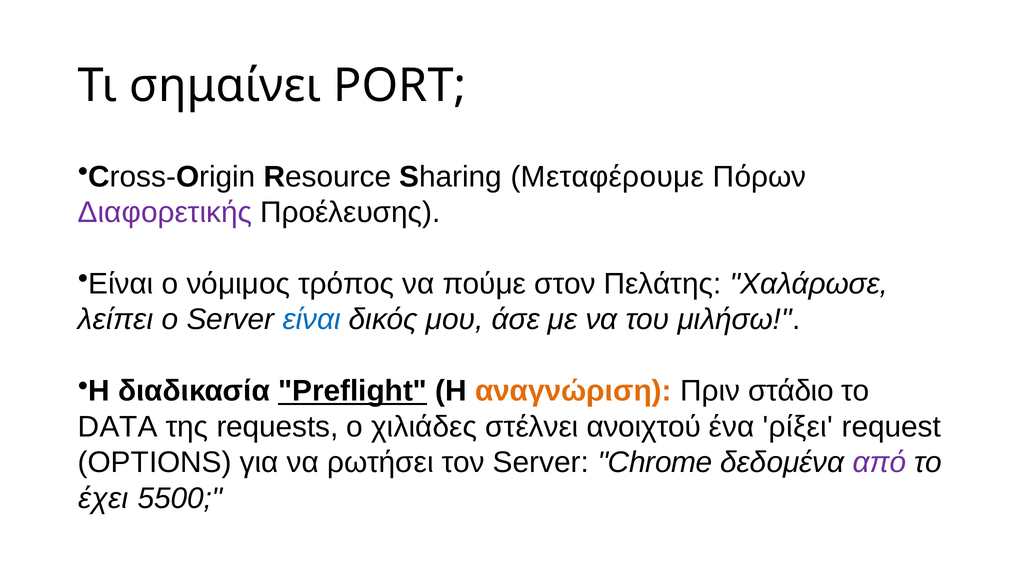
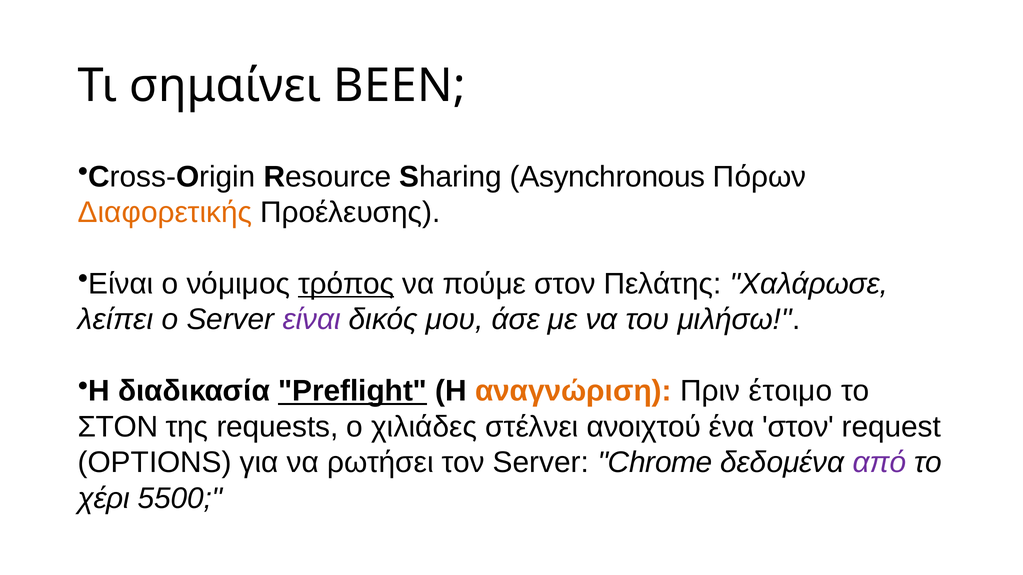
PORT: PORT -> BEEN
Μεταφέρουμε: Μεταφέρουμε -> Asynchronous
Διαφορετικής colour: purple -> orange
τρόπος underline: none -> present
είναι at (312, 320) colour: blue -> purple
στάδιο: στάδιο -> έτοιμο
DATA at (118, 427): DATA -> ΣΤΟΝ
ένα ρίξει: ρίξει -> στον
έχει: έχει -> χέρι
